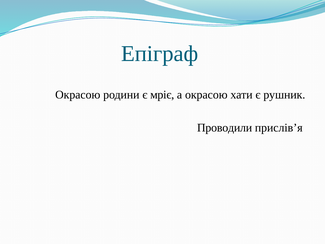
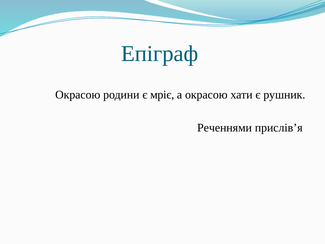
Проводили: Проводили -> Реченнями
